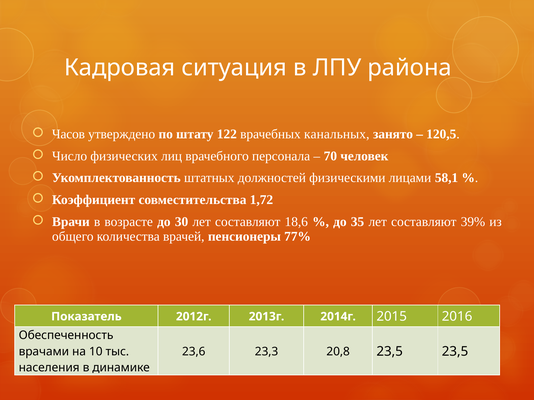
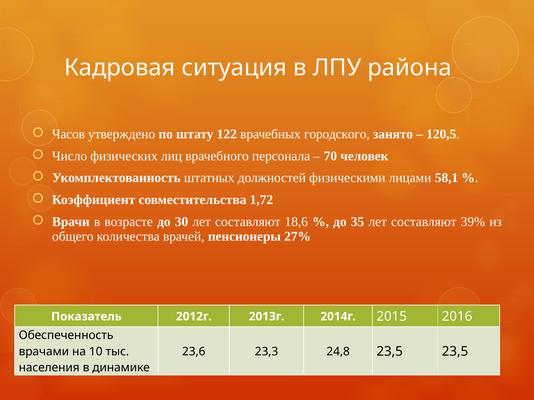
канальных: канальных -> городского
77%: 77% -> 27%
20,8: 20,8 -> 24,8
